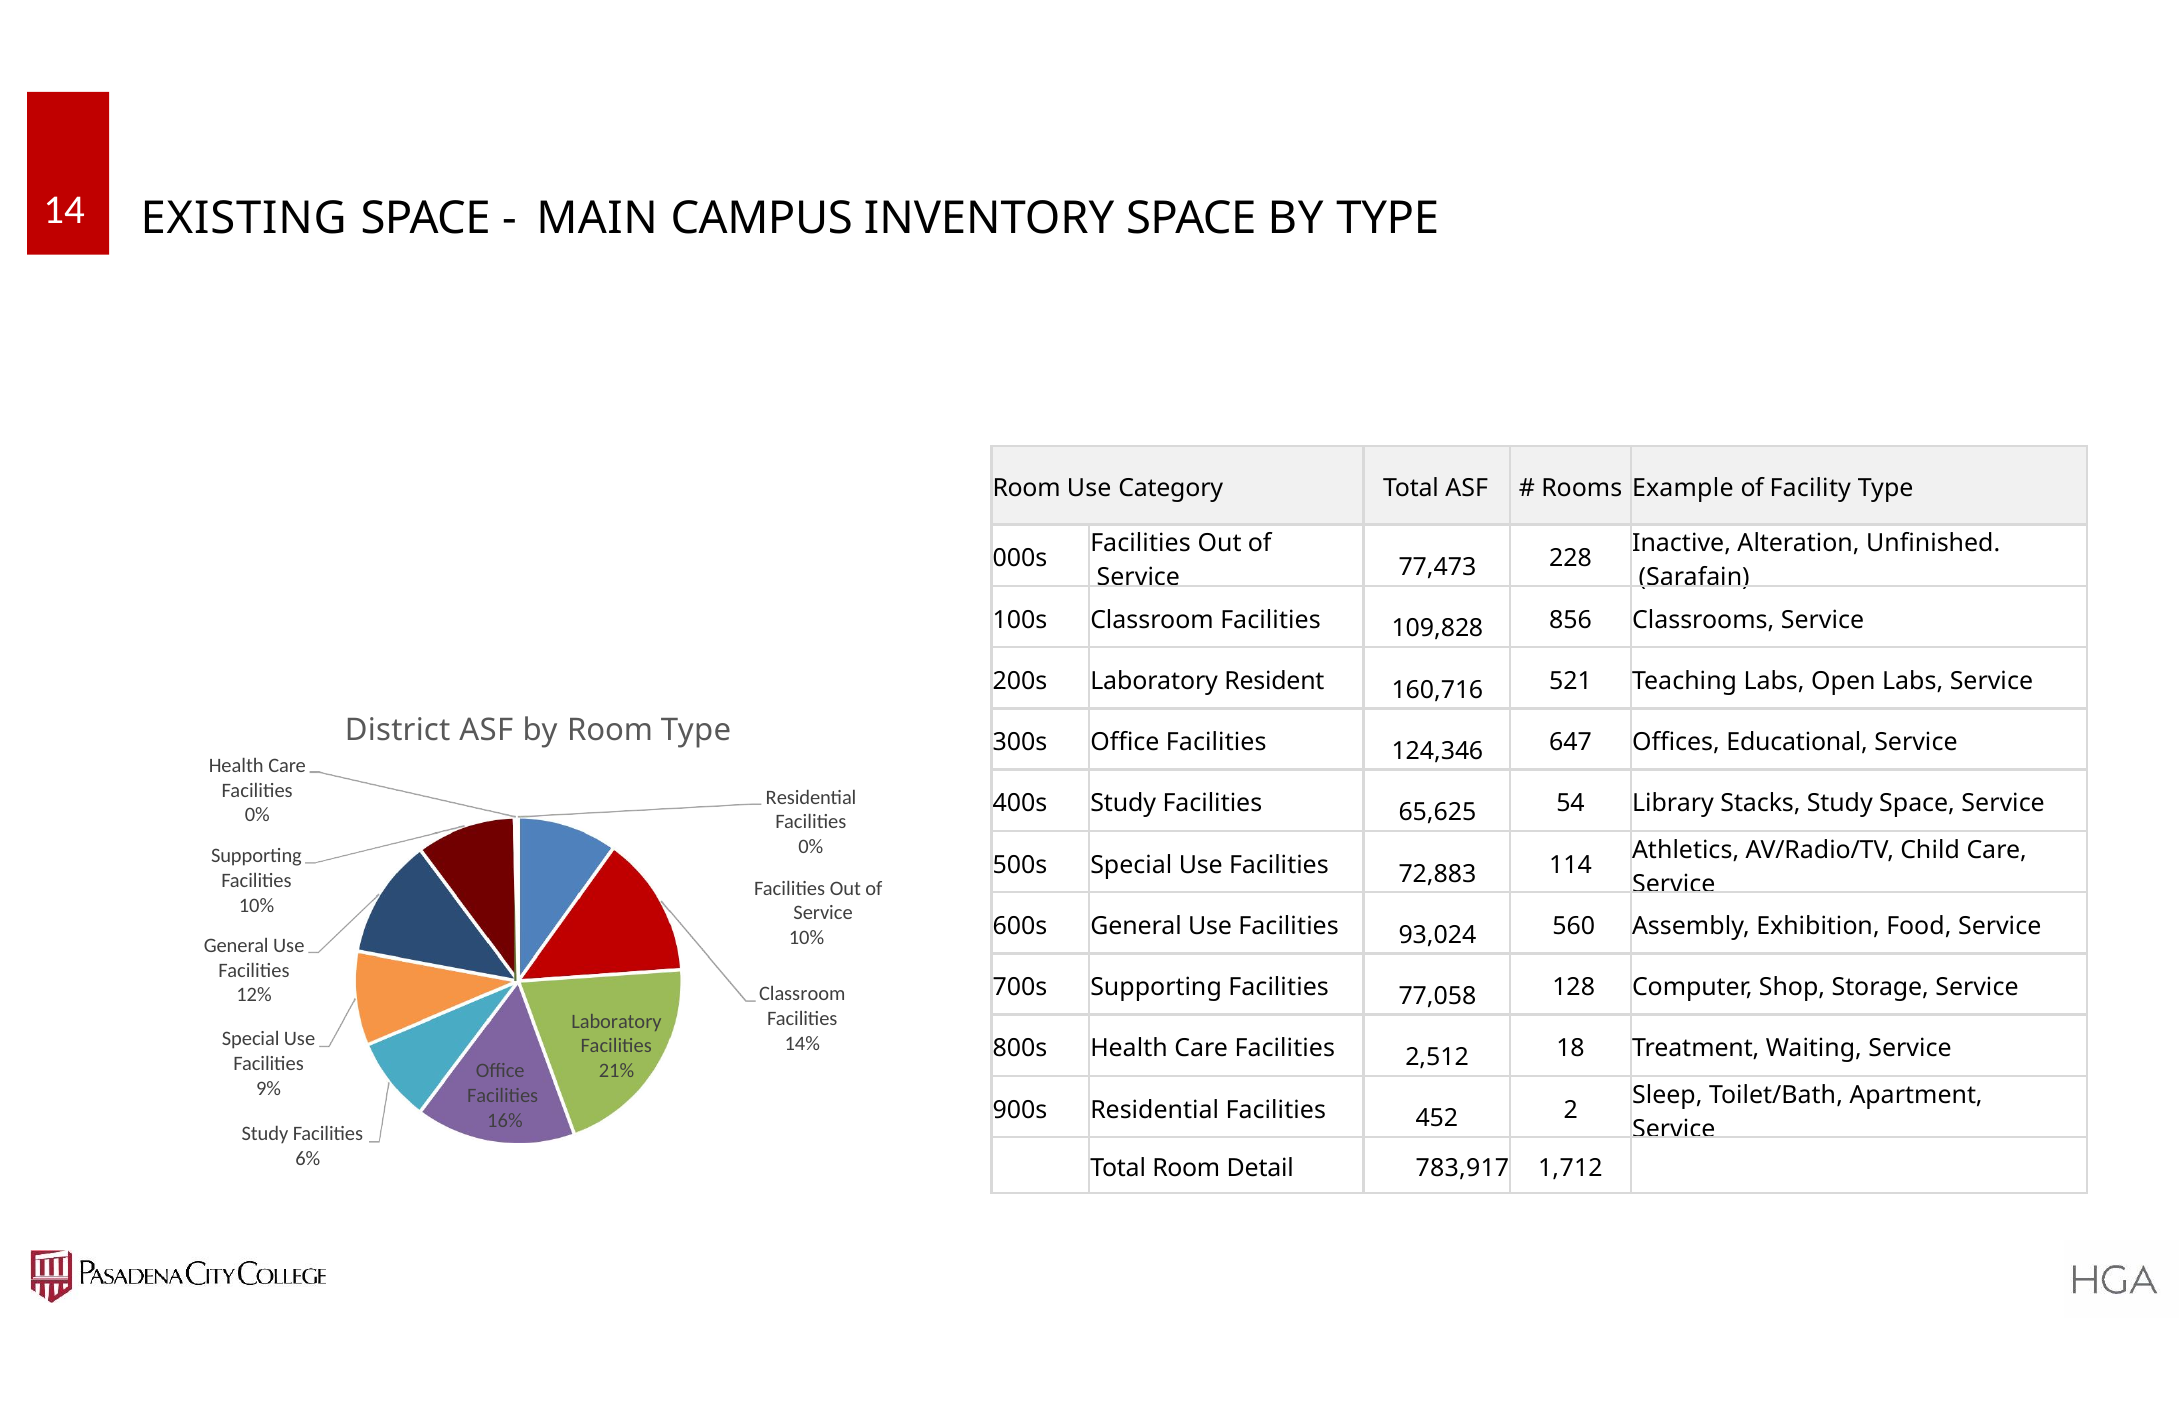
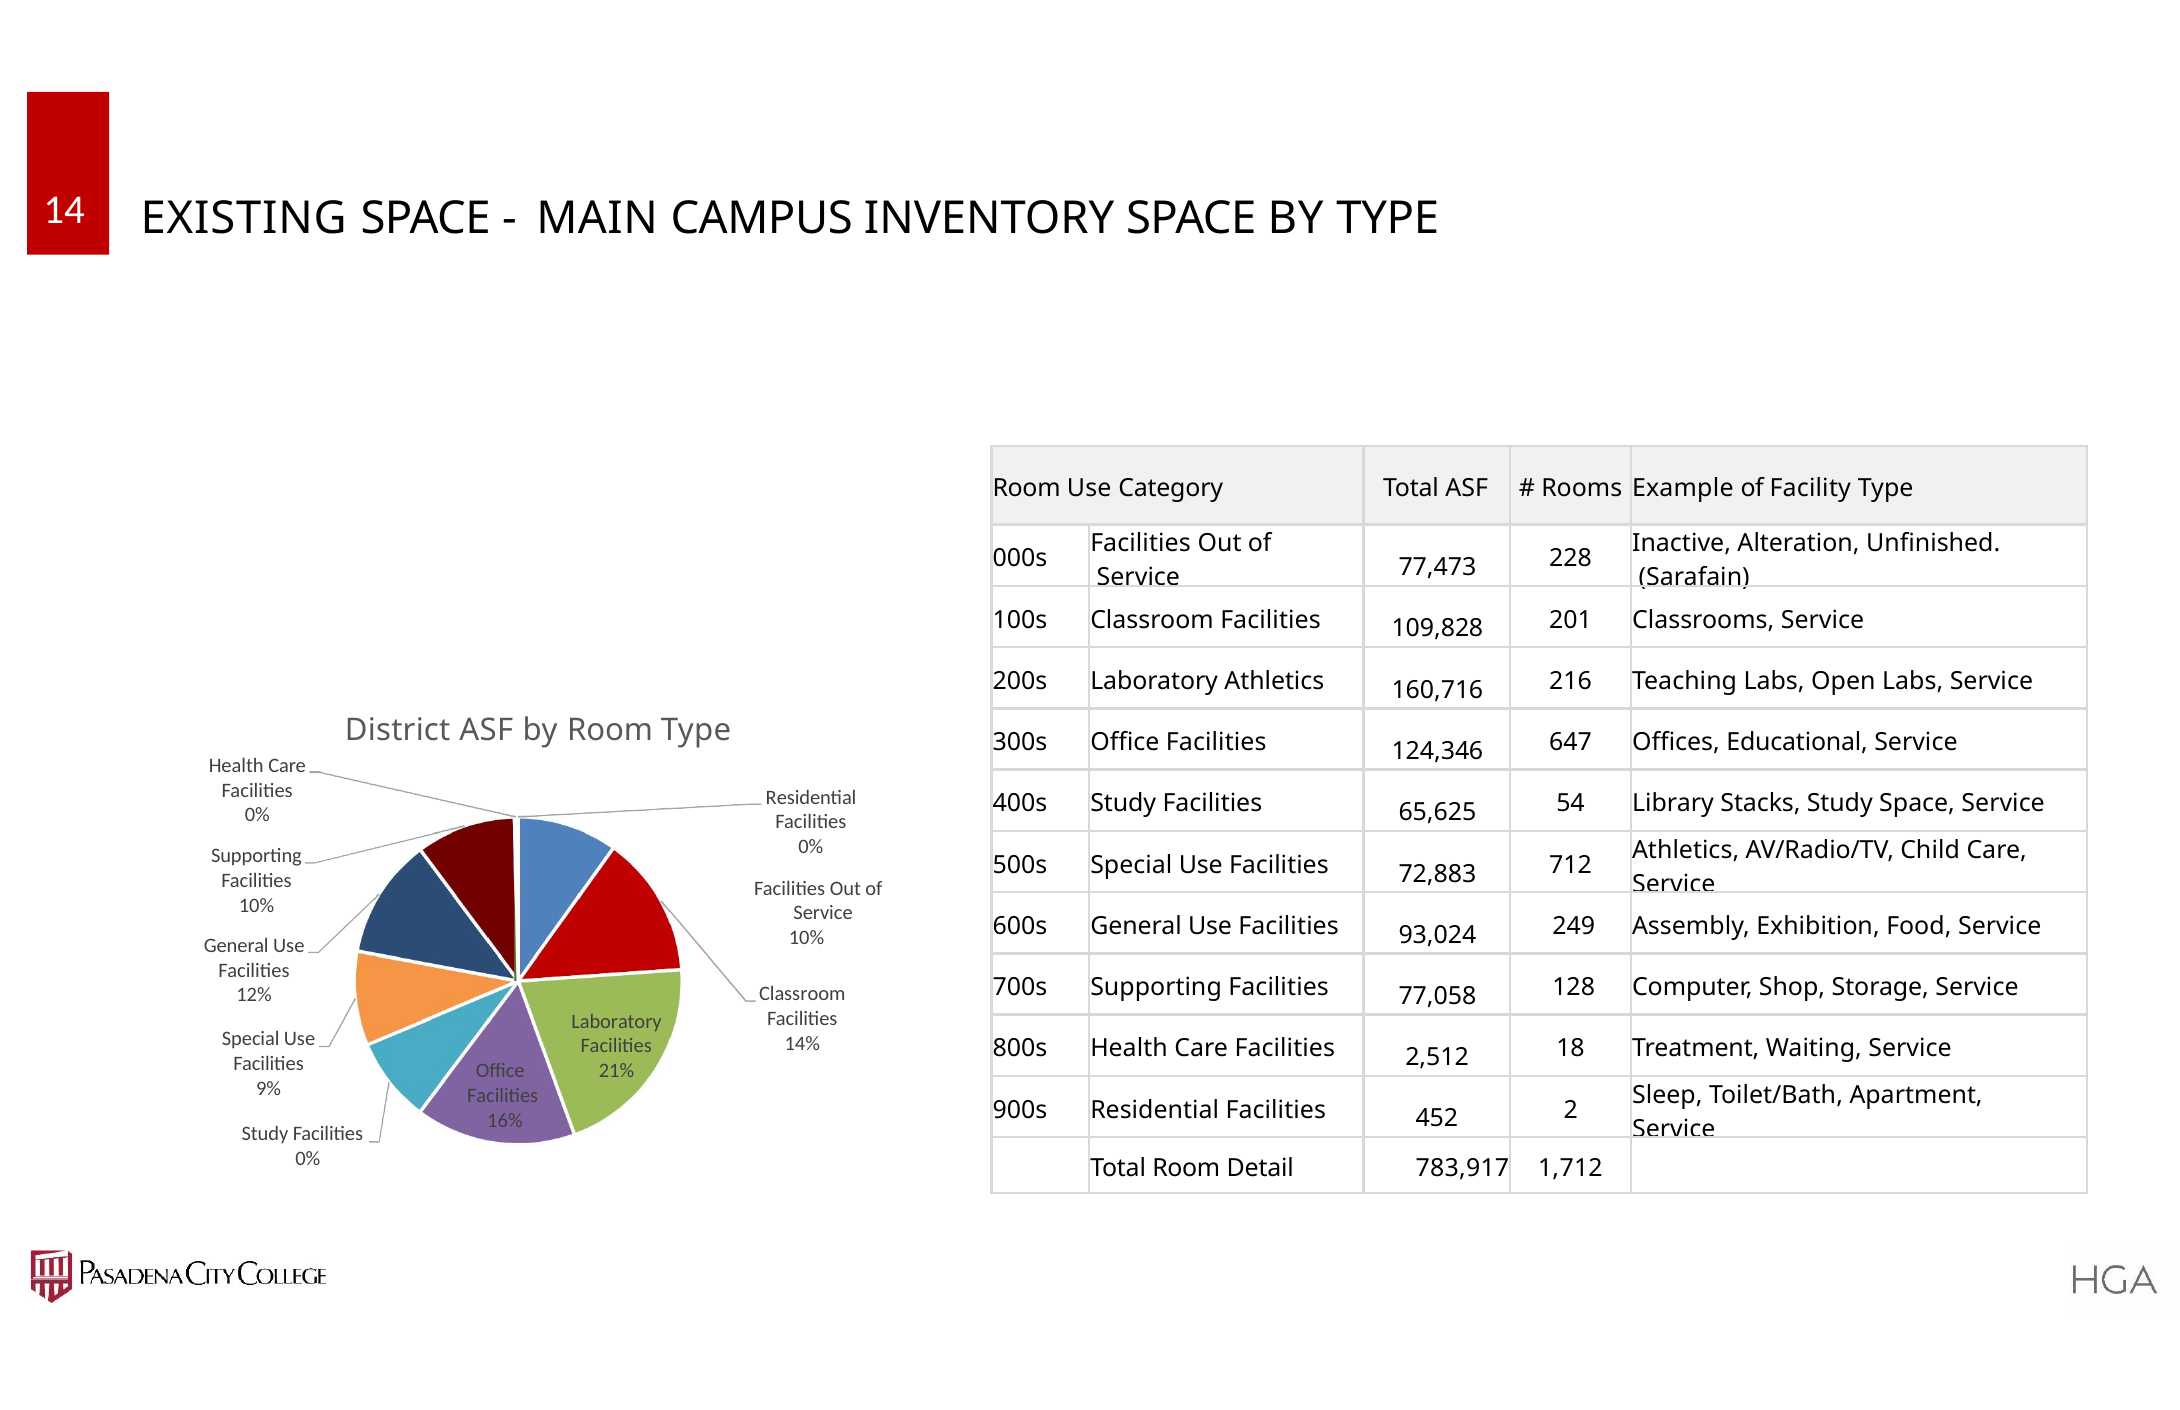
856: 856 -> 201
Laboratory Resident: Resident -> Athletics
521: 521 -> 216
114: 114 -> 712
560: 560 -> 249
6% at (308, 1159): 6% -> 0%
